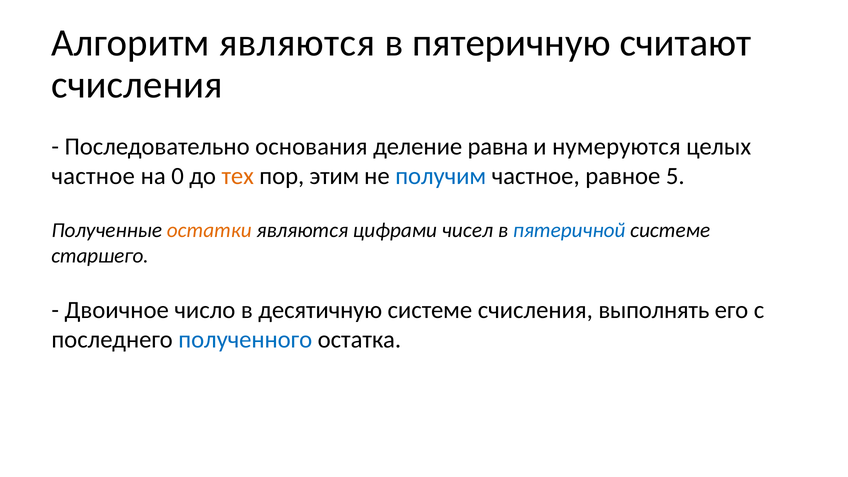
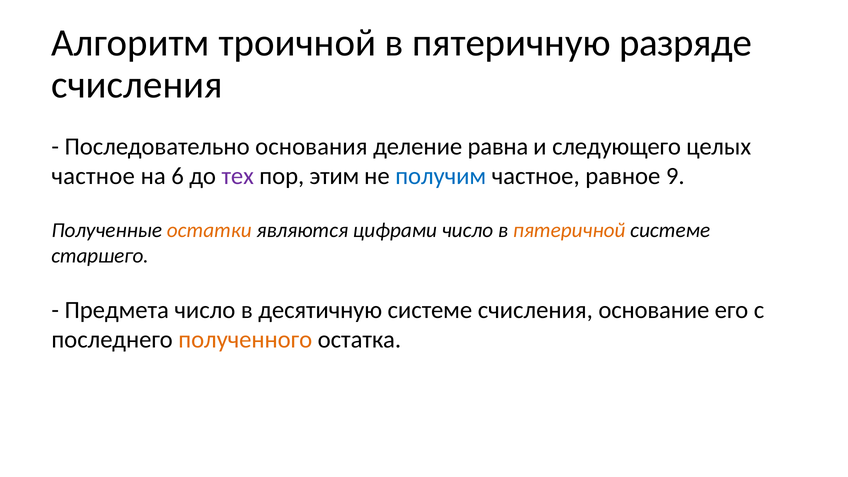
Алгоритм являются: являются -> троичной
считают: считают -> разряде
нумеруются: нумеруются -> следующего
0: 0 -> 6
тех colour: orange -> purple
5: 5 -> 9
цифрами чисел: чисел -> число
пятеричной colour: blue -> orange
Двоичное: Двоичное -> Предмета
выполнять: выполнять -> основание
полученного colour: blue -> orange
